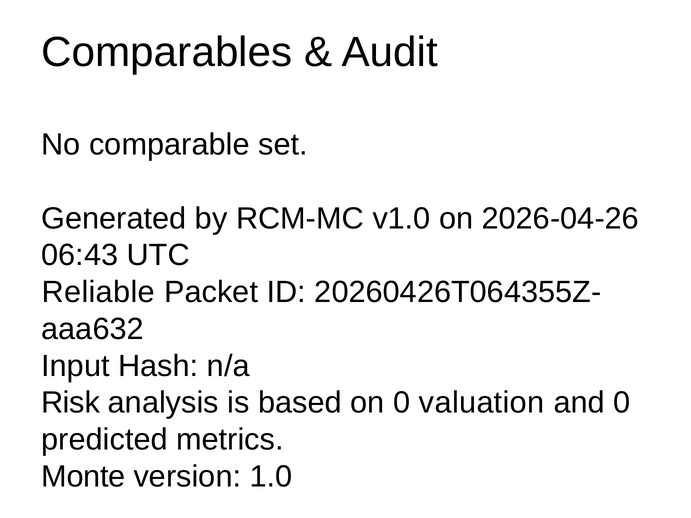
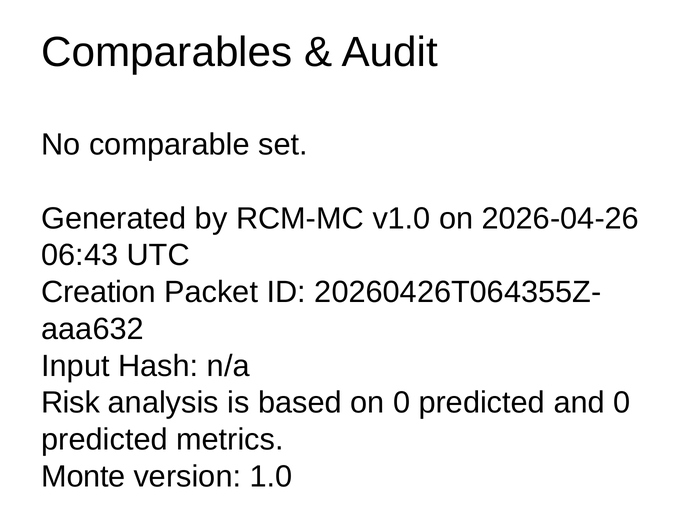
Reliable: Reliable -> Creation
on 0 valuation: valuation -> predicted
